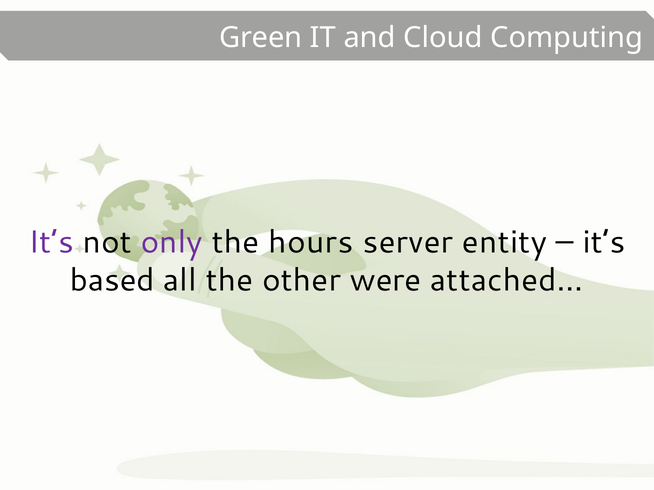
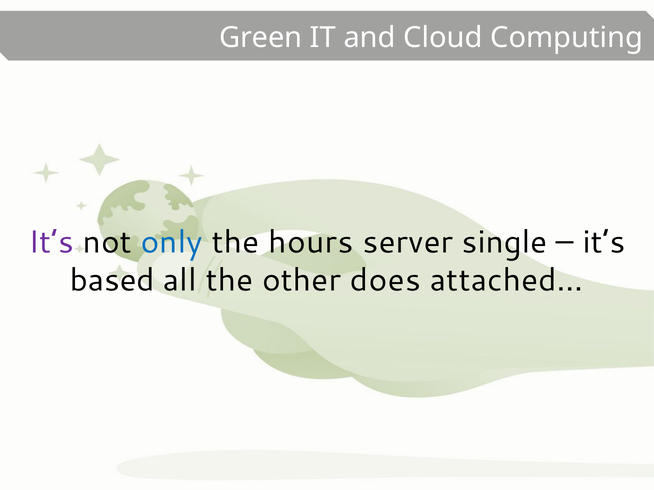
only colour: purple -> blue
entity: entity -> single
were: were -> does
